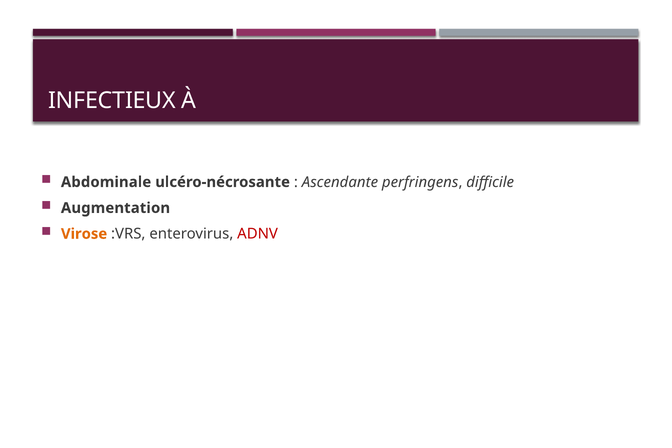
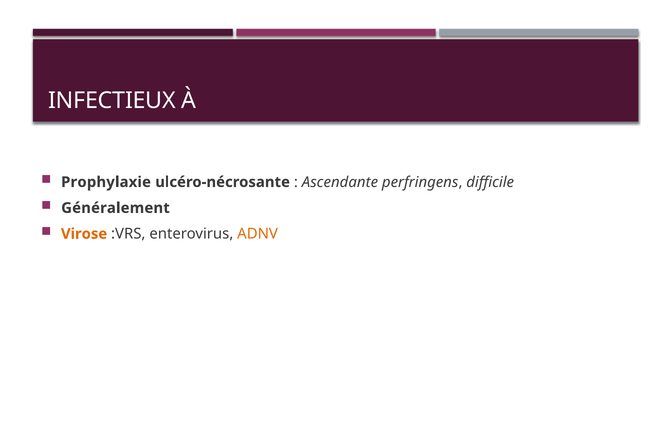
Abdominale: Abdominale -> Prophylaxie
Augmentation: Augmentation -> Généralement
ADNV colour: red -> orange
